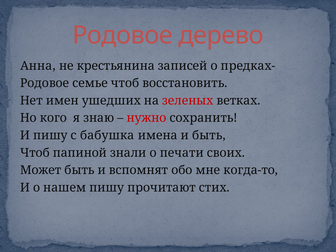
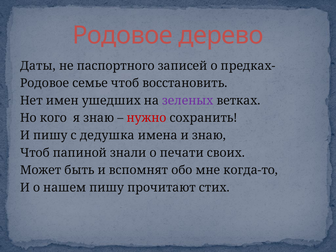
Анна: Анна -> Даты
крестьянина: крестьянина -> паспортного
зеленых colour: red -> purple
бабушка: бабушка -> дедушка
и быть: быть -> знаю
